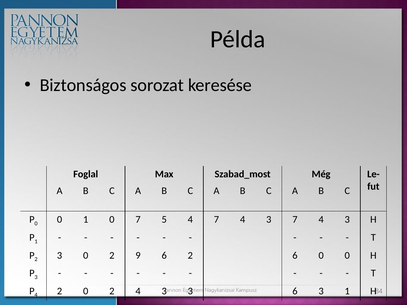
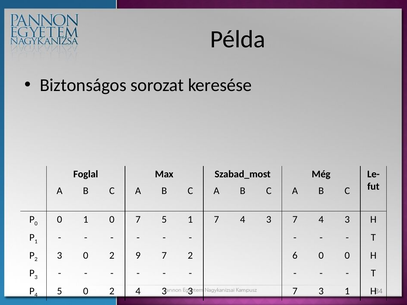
5 4: 4 -> 1
9 6: 6 -> 7
4 2: 2 -> 5
3 3 6: 6 -> 7
